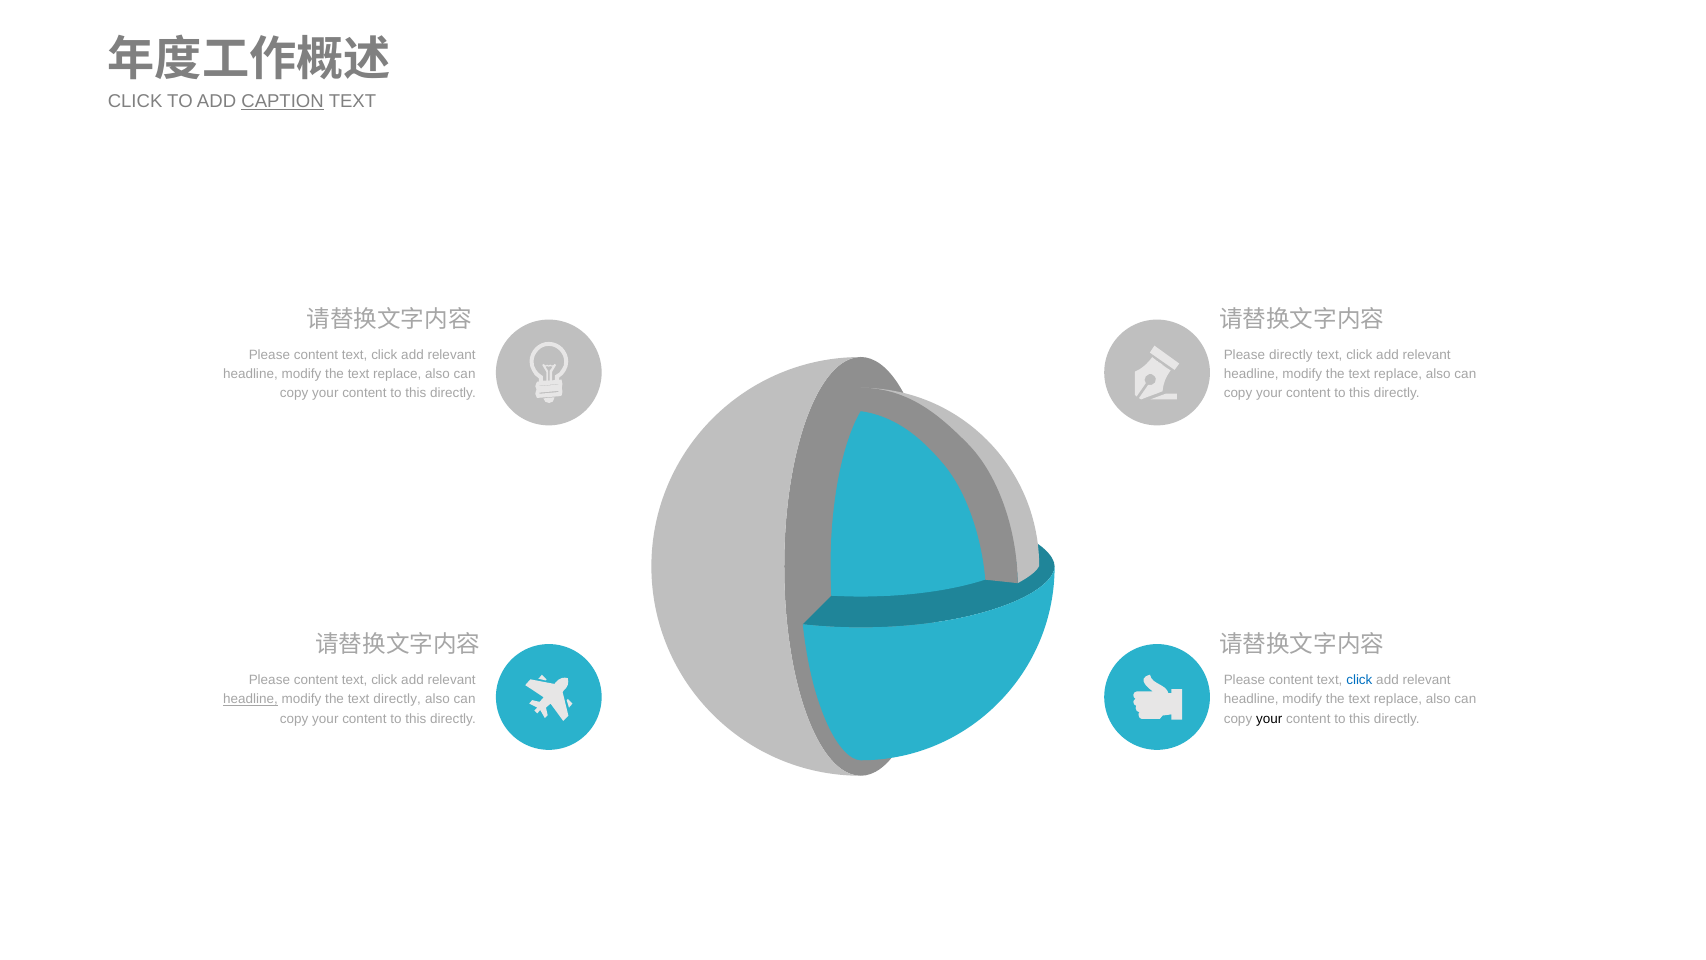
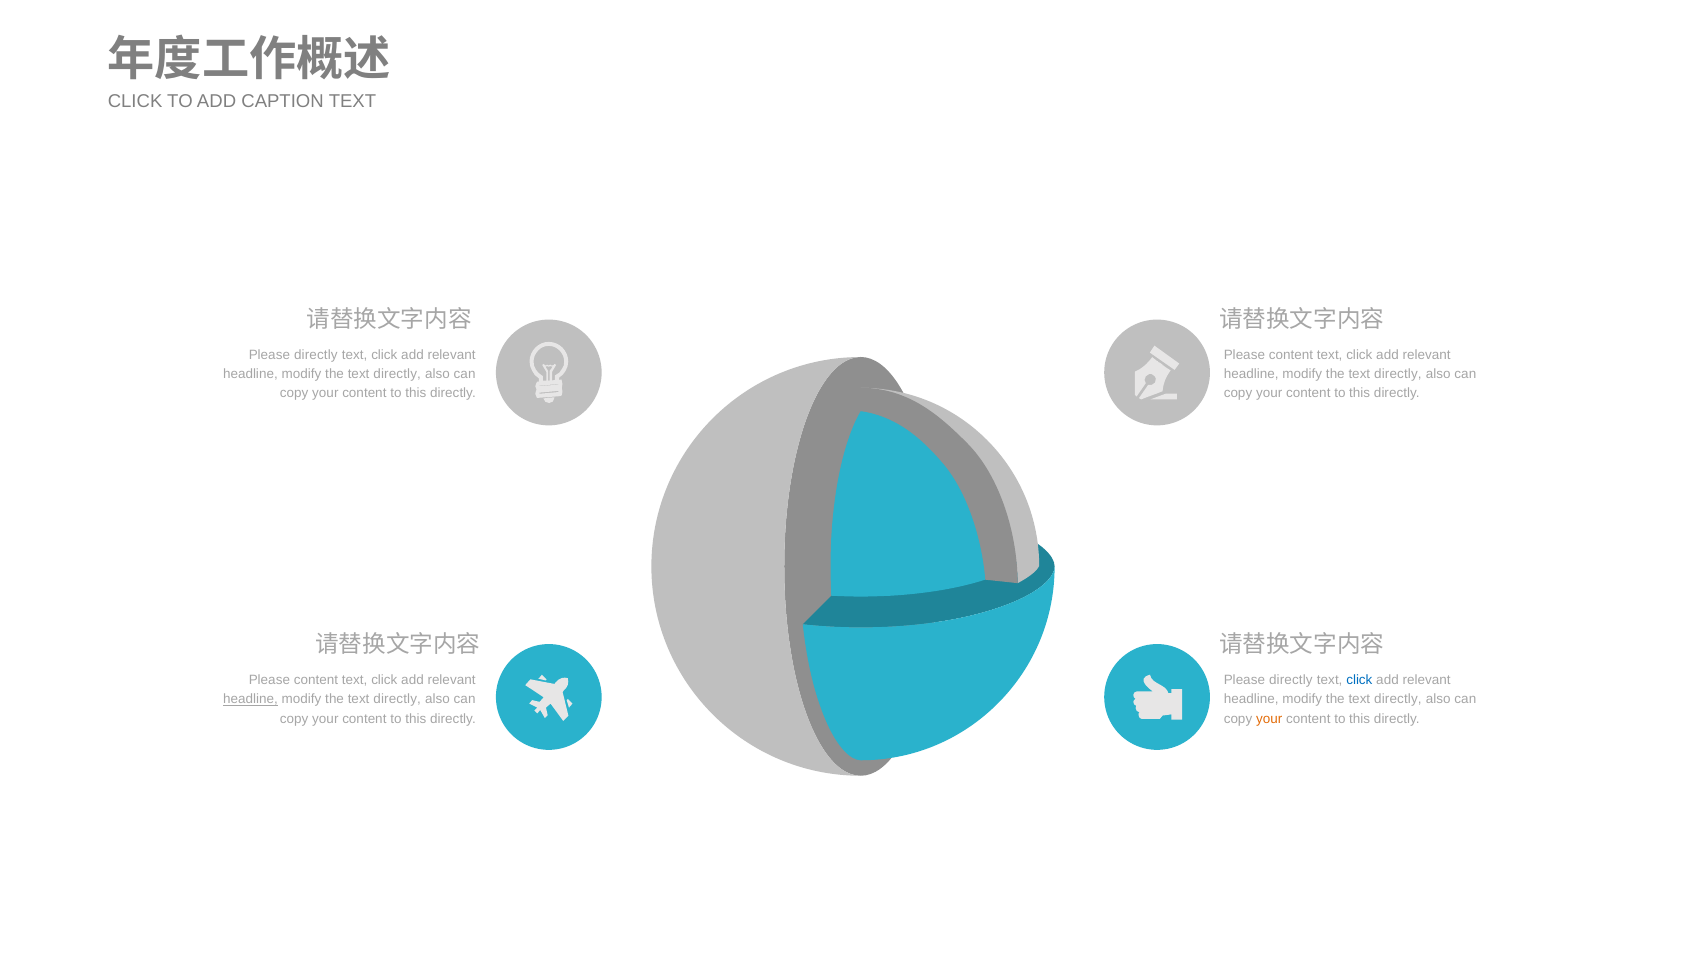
CAPTION underline: present -> none
content at (316, 355): content -> directly
directly at (1291, 355): directly -> content
replace at (397, 374): replace -> directly
replace at (1398, 374): replace -> directly
content at (1291, 680): content -> directly
replace at (1398, 699): replace -> directly
your at (1269, 718) colour: black -> orange
